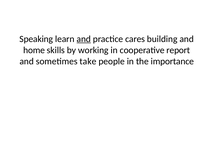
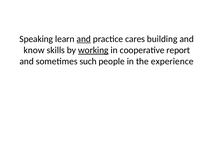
home: home -> know
working underline: none -> present
take: take -> such
importance: importance -> experience
